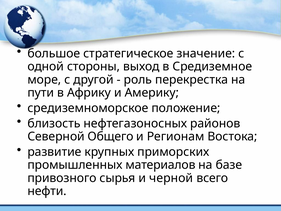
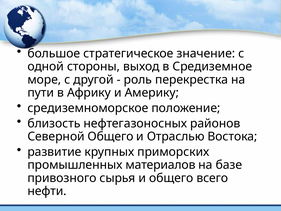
Регионам: Регионам -> Отраслью
и черной: черной -> общего
